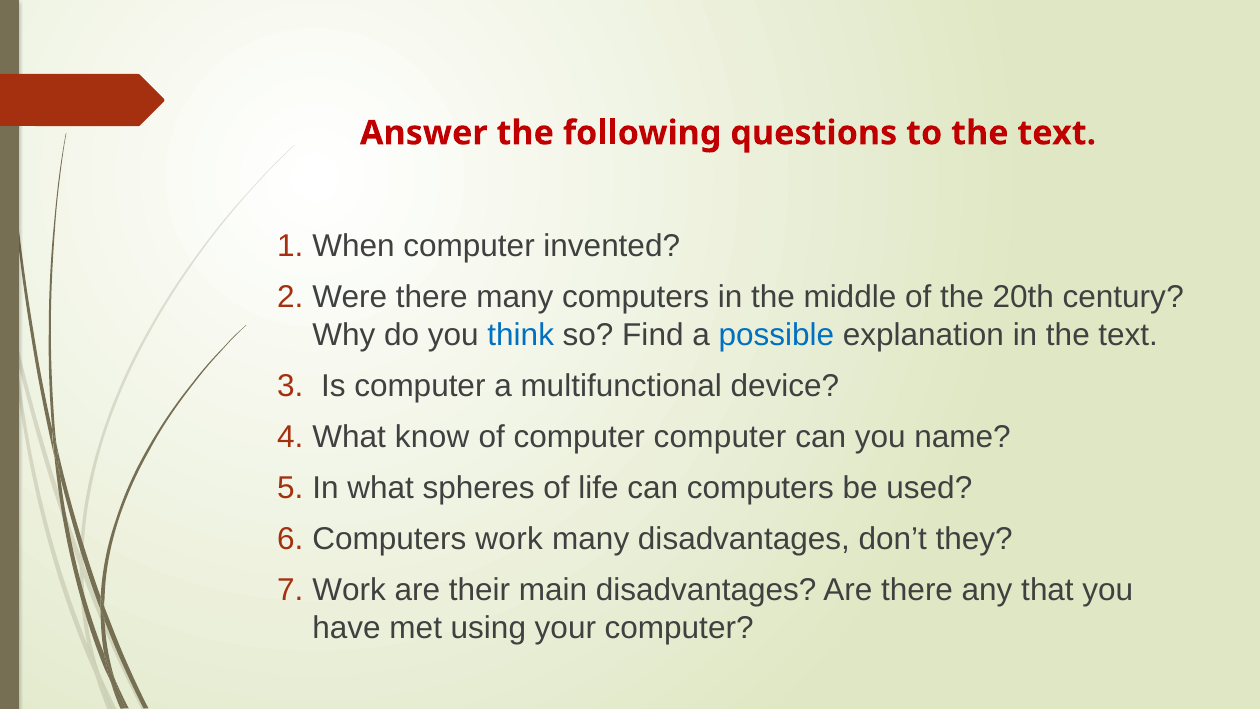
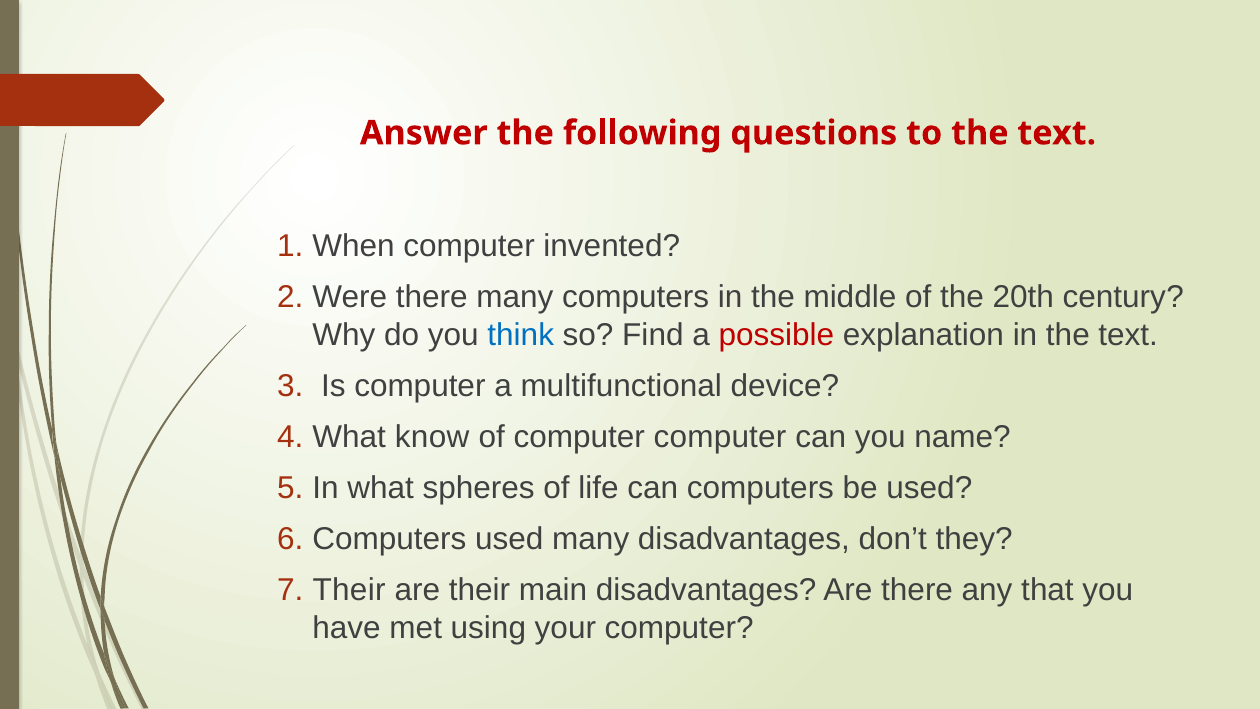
possible colour: blue -> red
Computers work: work -> used
Work at (349, 590): Work -> Their
